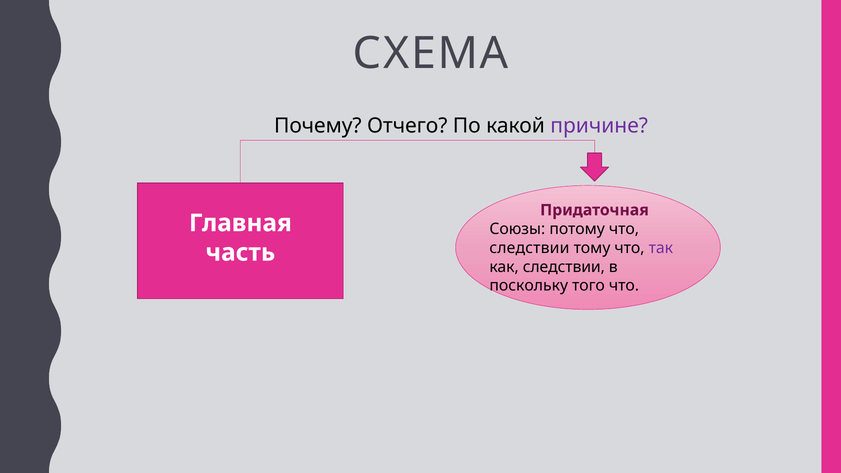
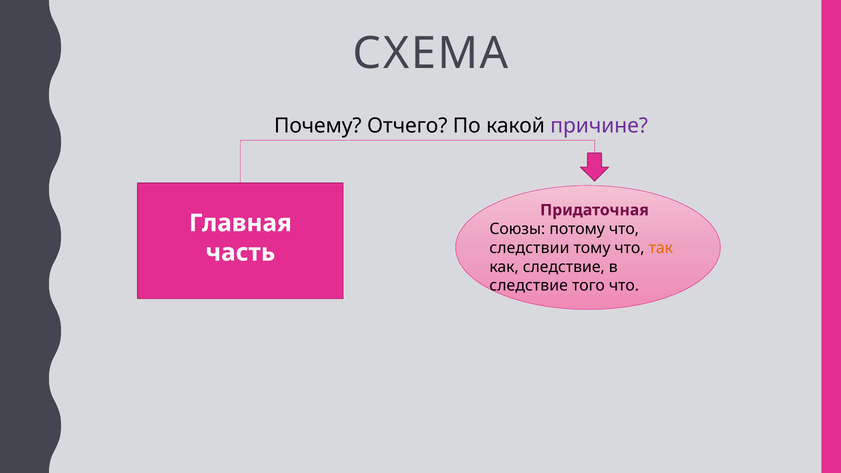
так colour: purple -> orange
как следствии: следствии -> следствие
поскольку at (529, 286): поскольку -> следствие
